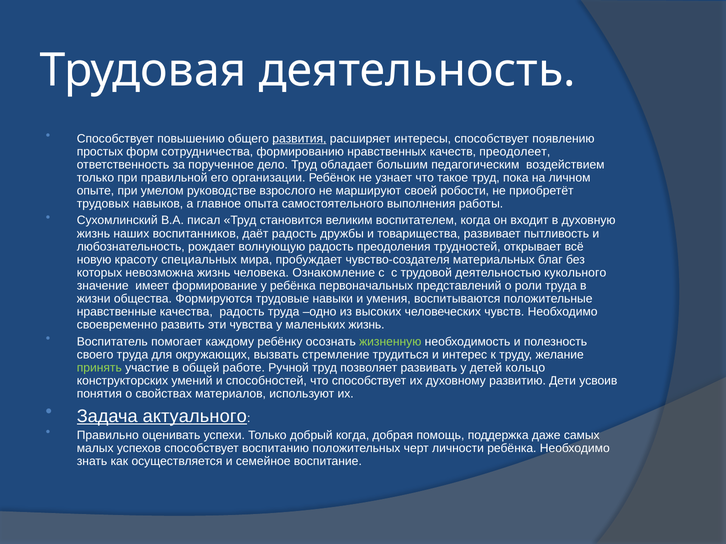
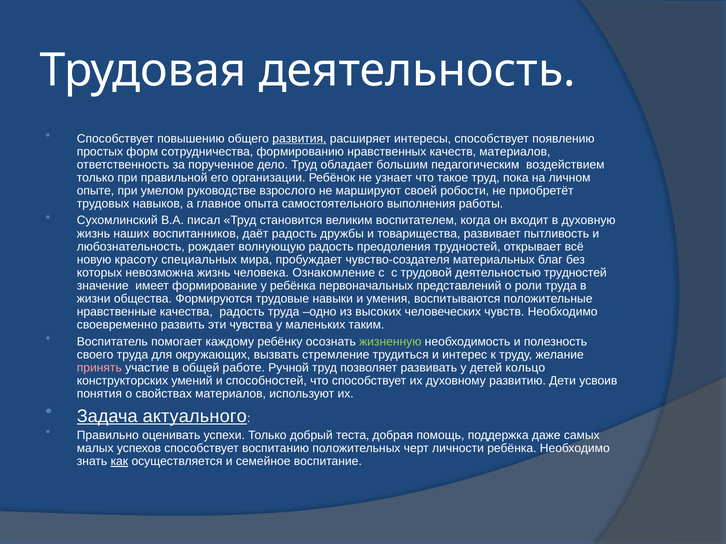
качеств преодолеет: преодолеет -> материалов
деятельностью кукольного: кукольного -> трудностей
маленьких жизнь: жизнь -> таким
принять colour: light green -> pink
добрый когда: когда -> теста
как underline: none -> present
